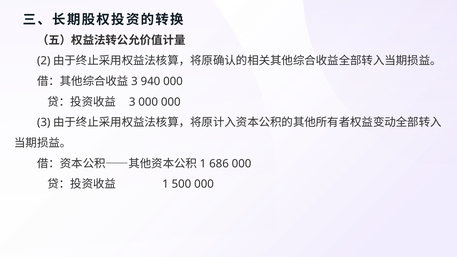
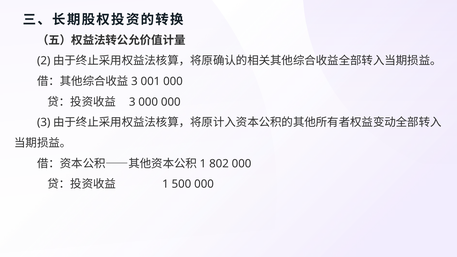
940: 940 -> 001
686: 686 -> 802
